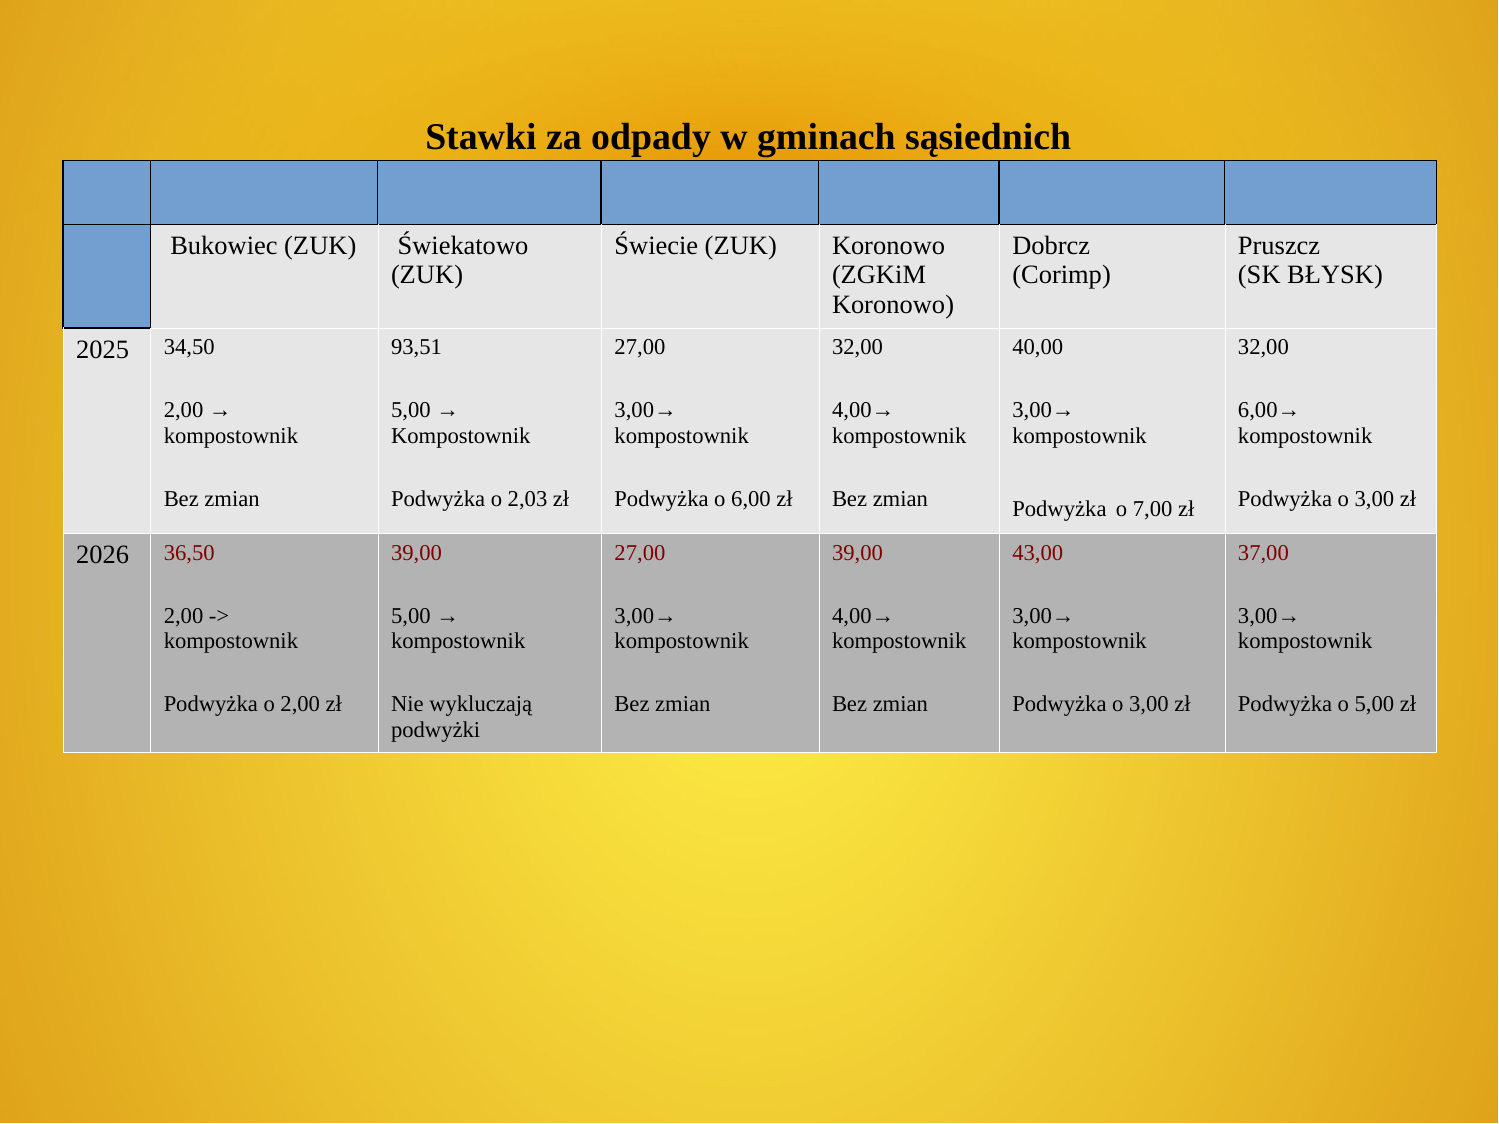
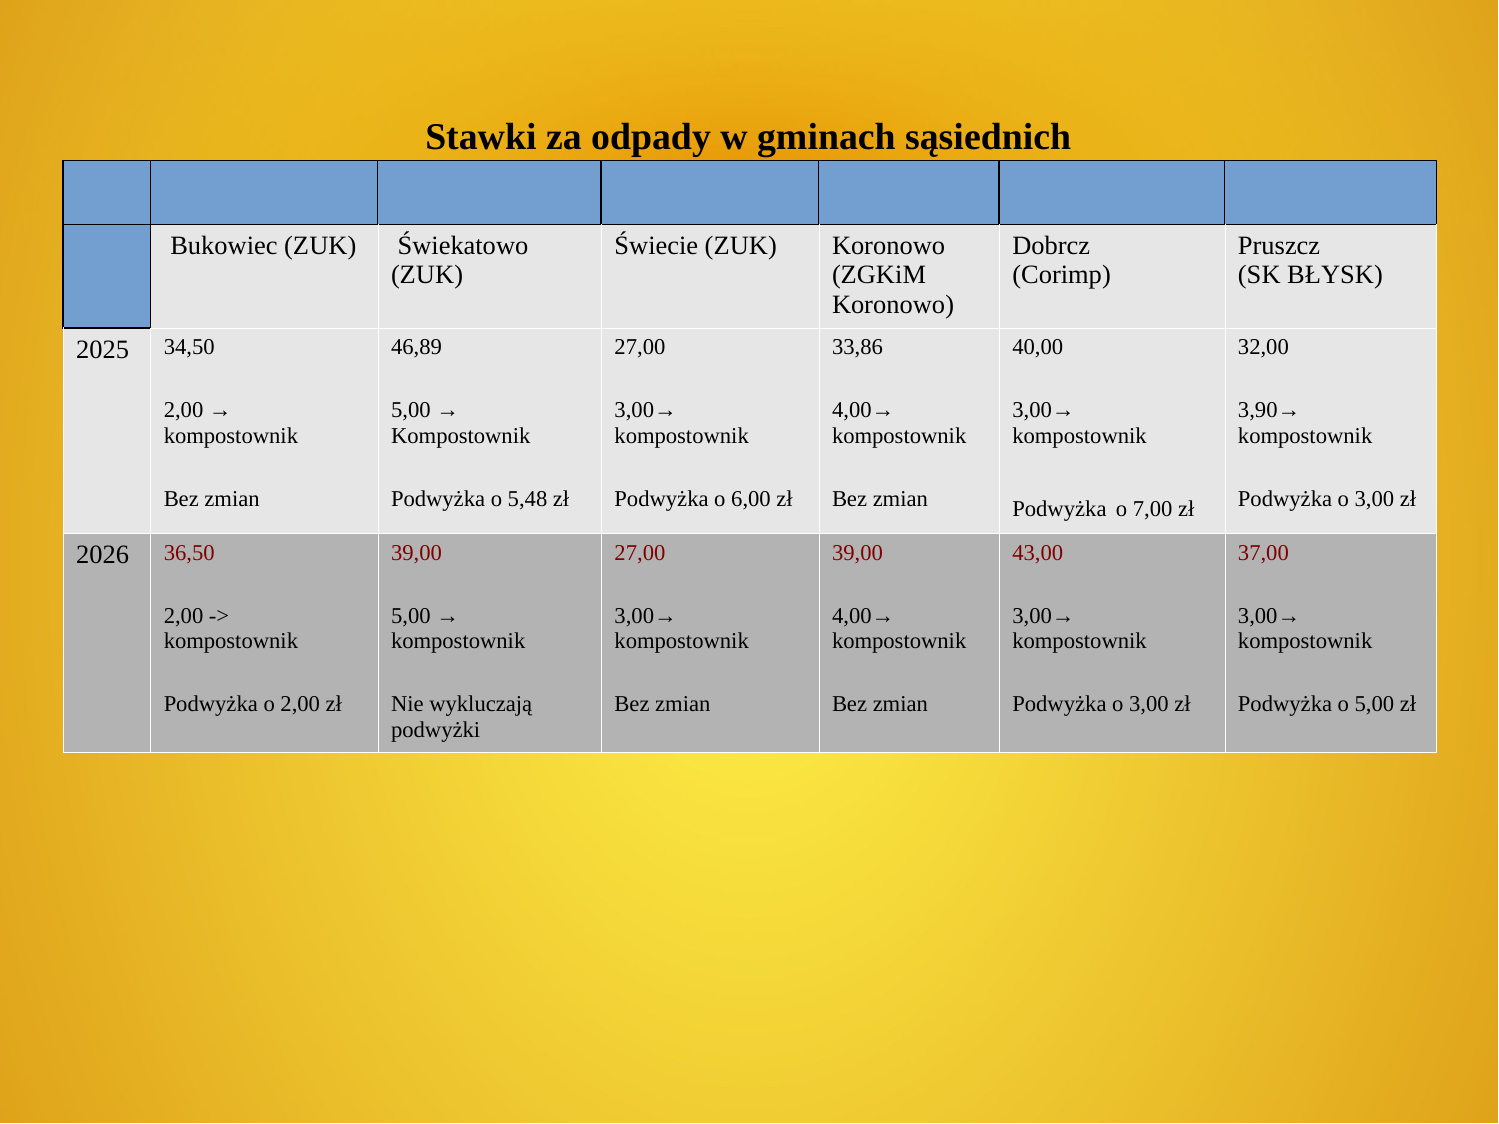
93,51: 93,51 -> 46,89
32,00 at (858, 347): 32,00 -> 33,86
6,00→: 6,00→ -> 3,90→
2,03: 2,03 -> 5,48
